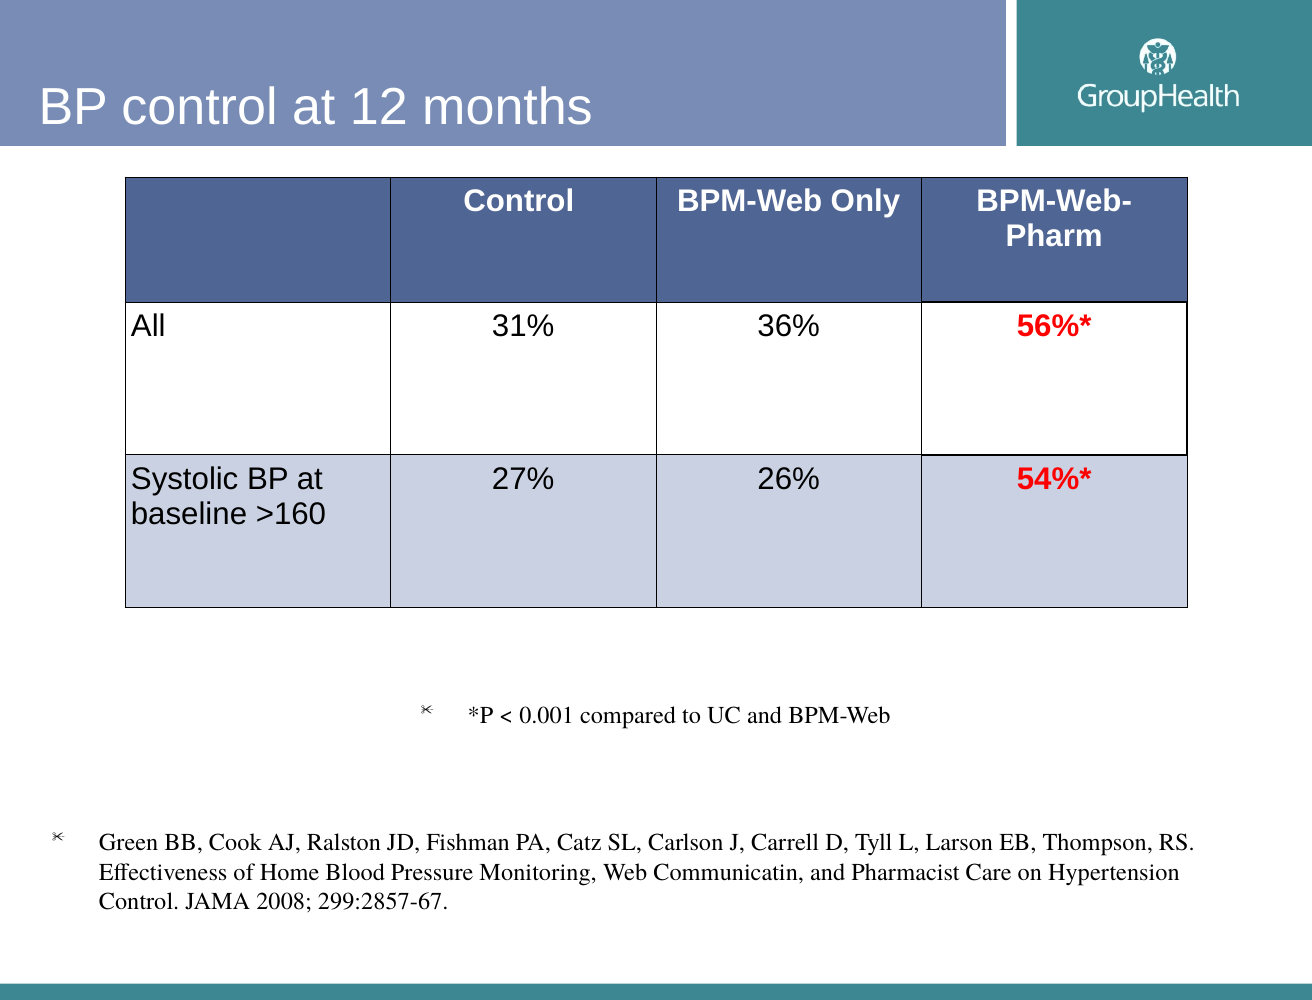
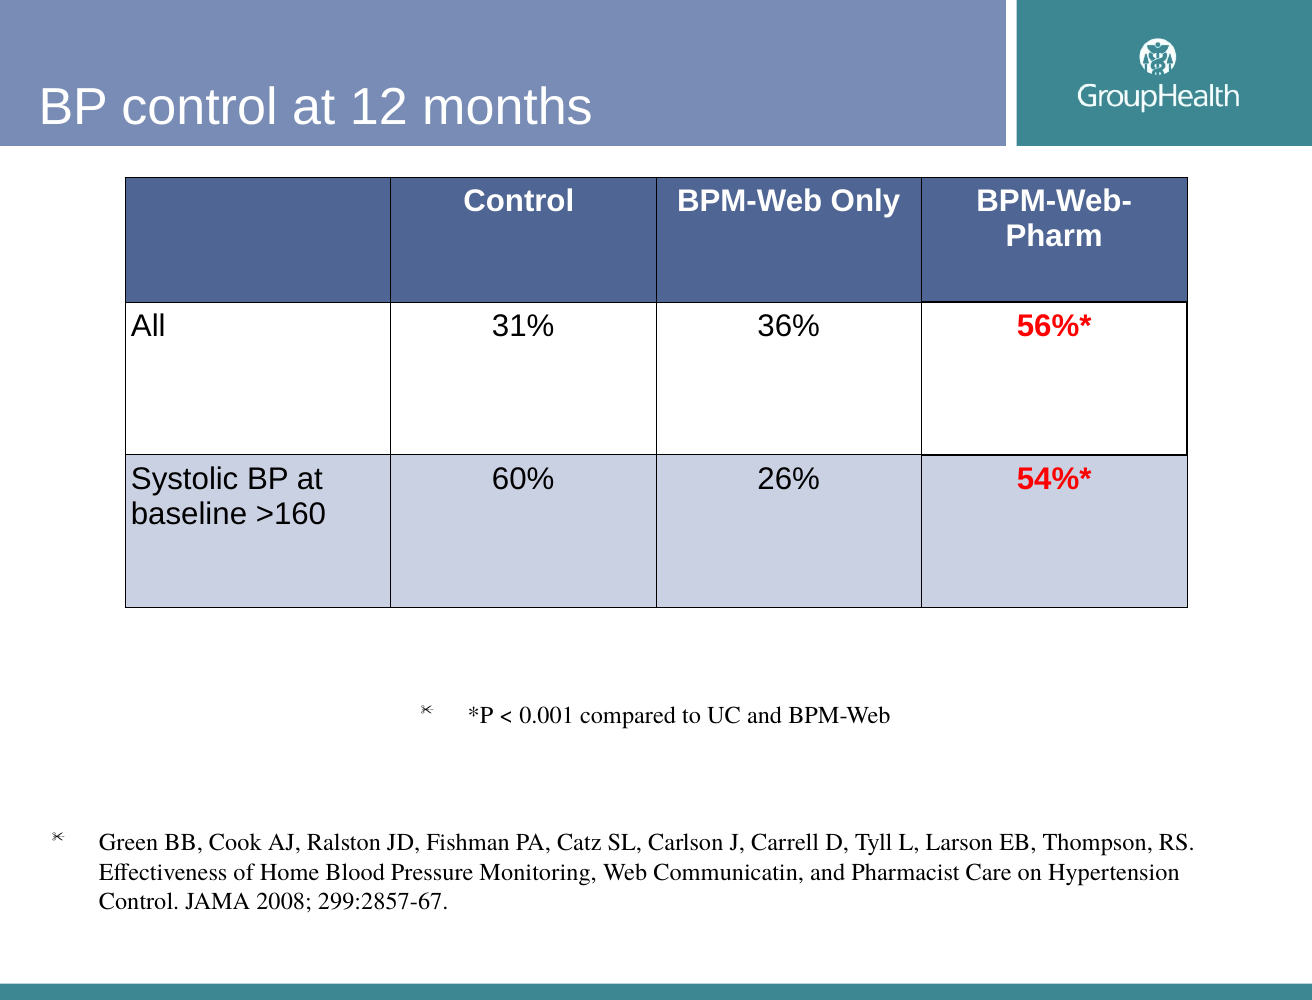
27%: 27% -> 60%
